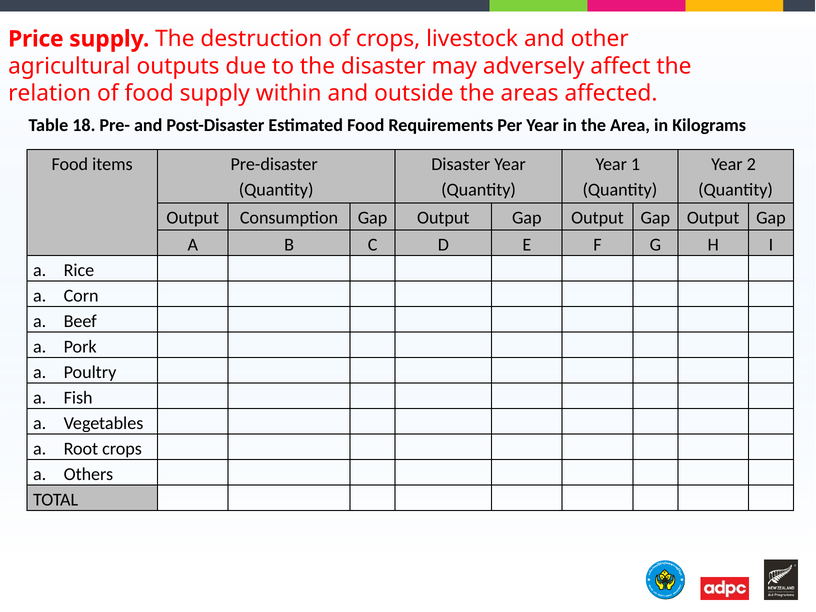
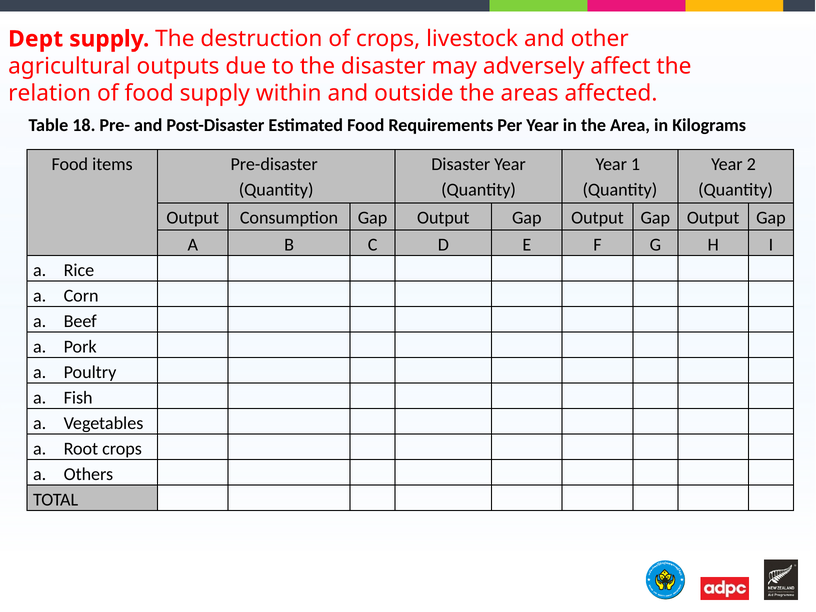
Price: Price -> Dept
